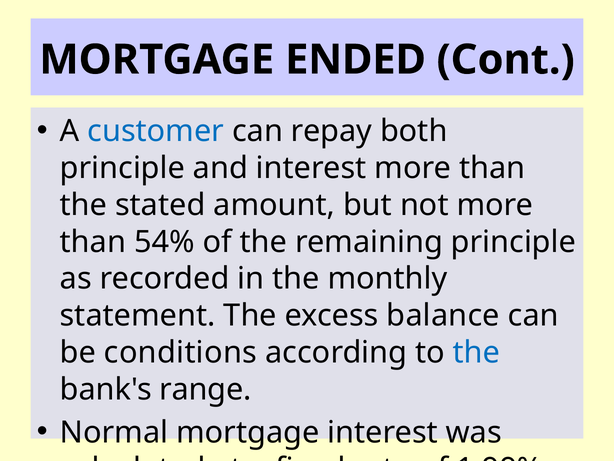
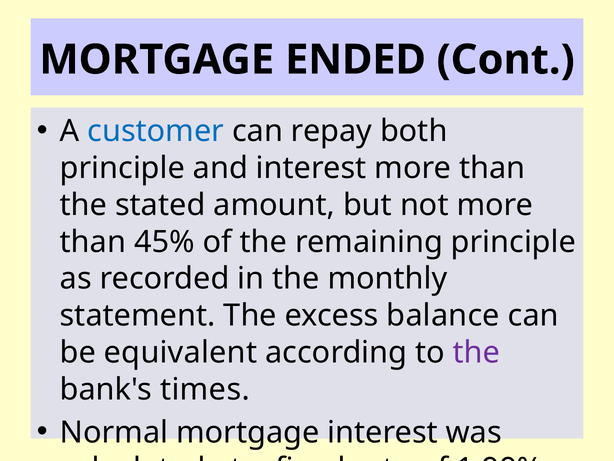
54%: 54% -> 45%
conditions: conditions -> equivalent
the at (476, 352) colour: blue -> purple
range: range -> times
